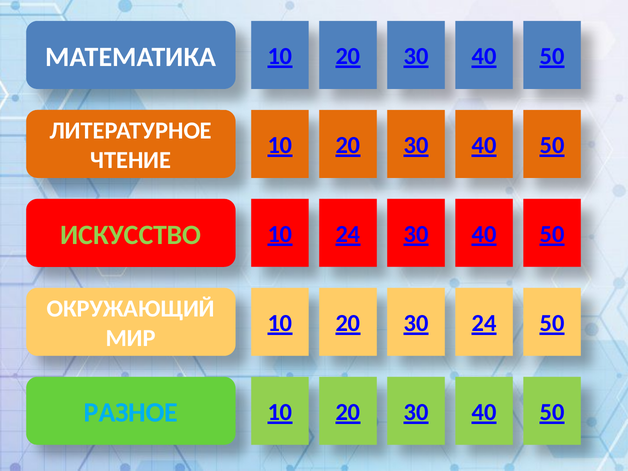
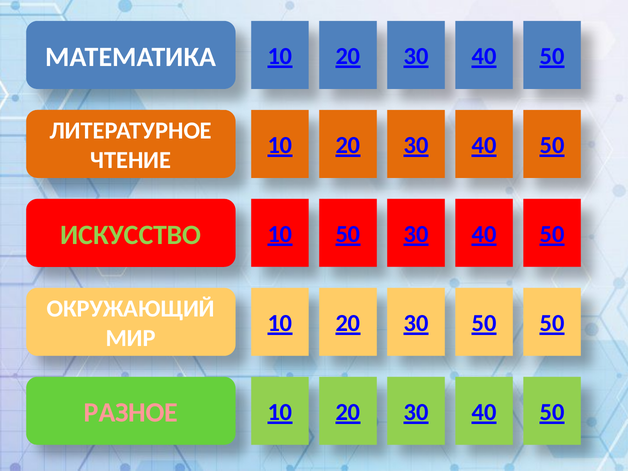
10 24: 24 -> 50
30 24: 24 -> 50
РАЗНОЕ colour: light blue -> pink
